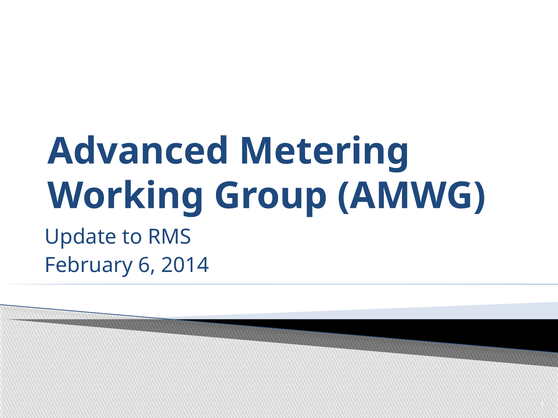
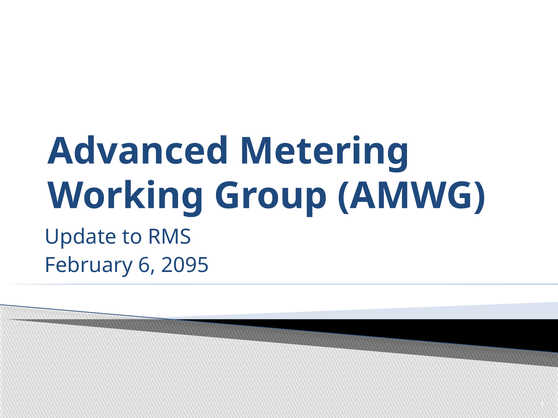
2014: 2014 -> 2095
